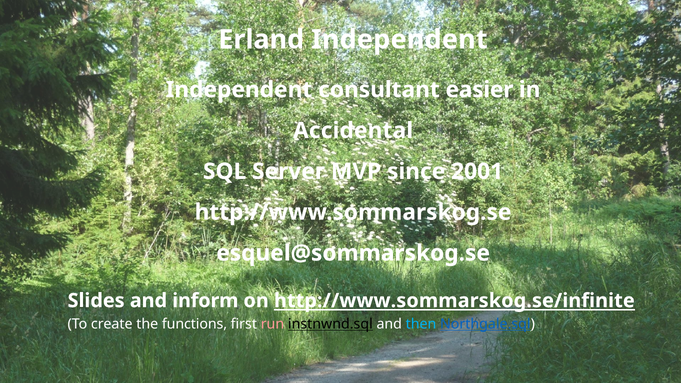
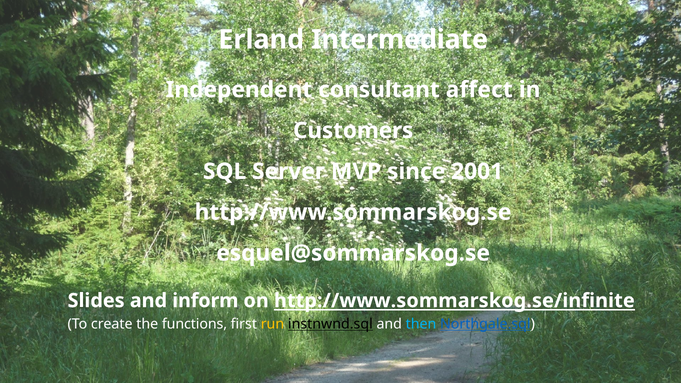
Erland Independent: Independent -> Intermediate
easier: easier -> affect
Accidental: Accidental -> Customers
run colour: pink -> yellow
